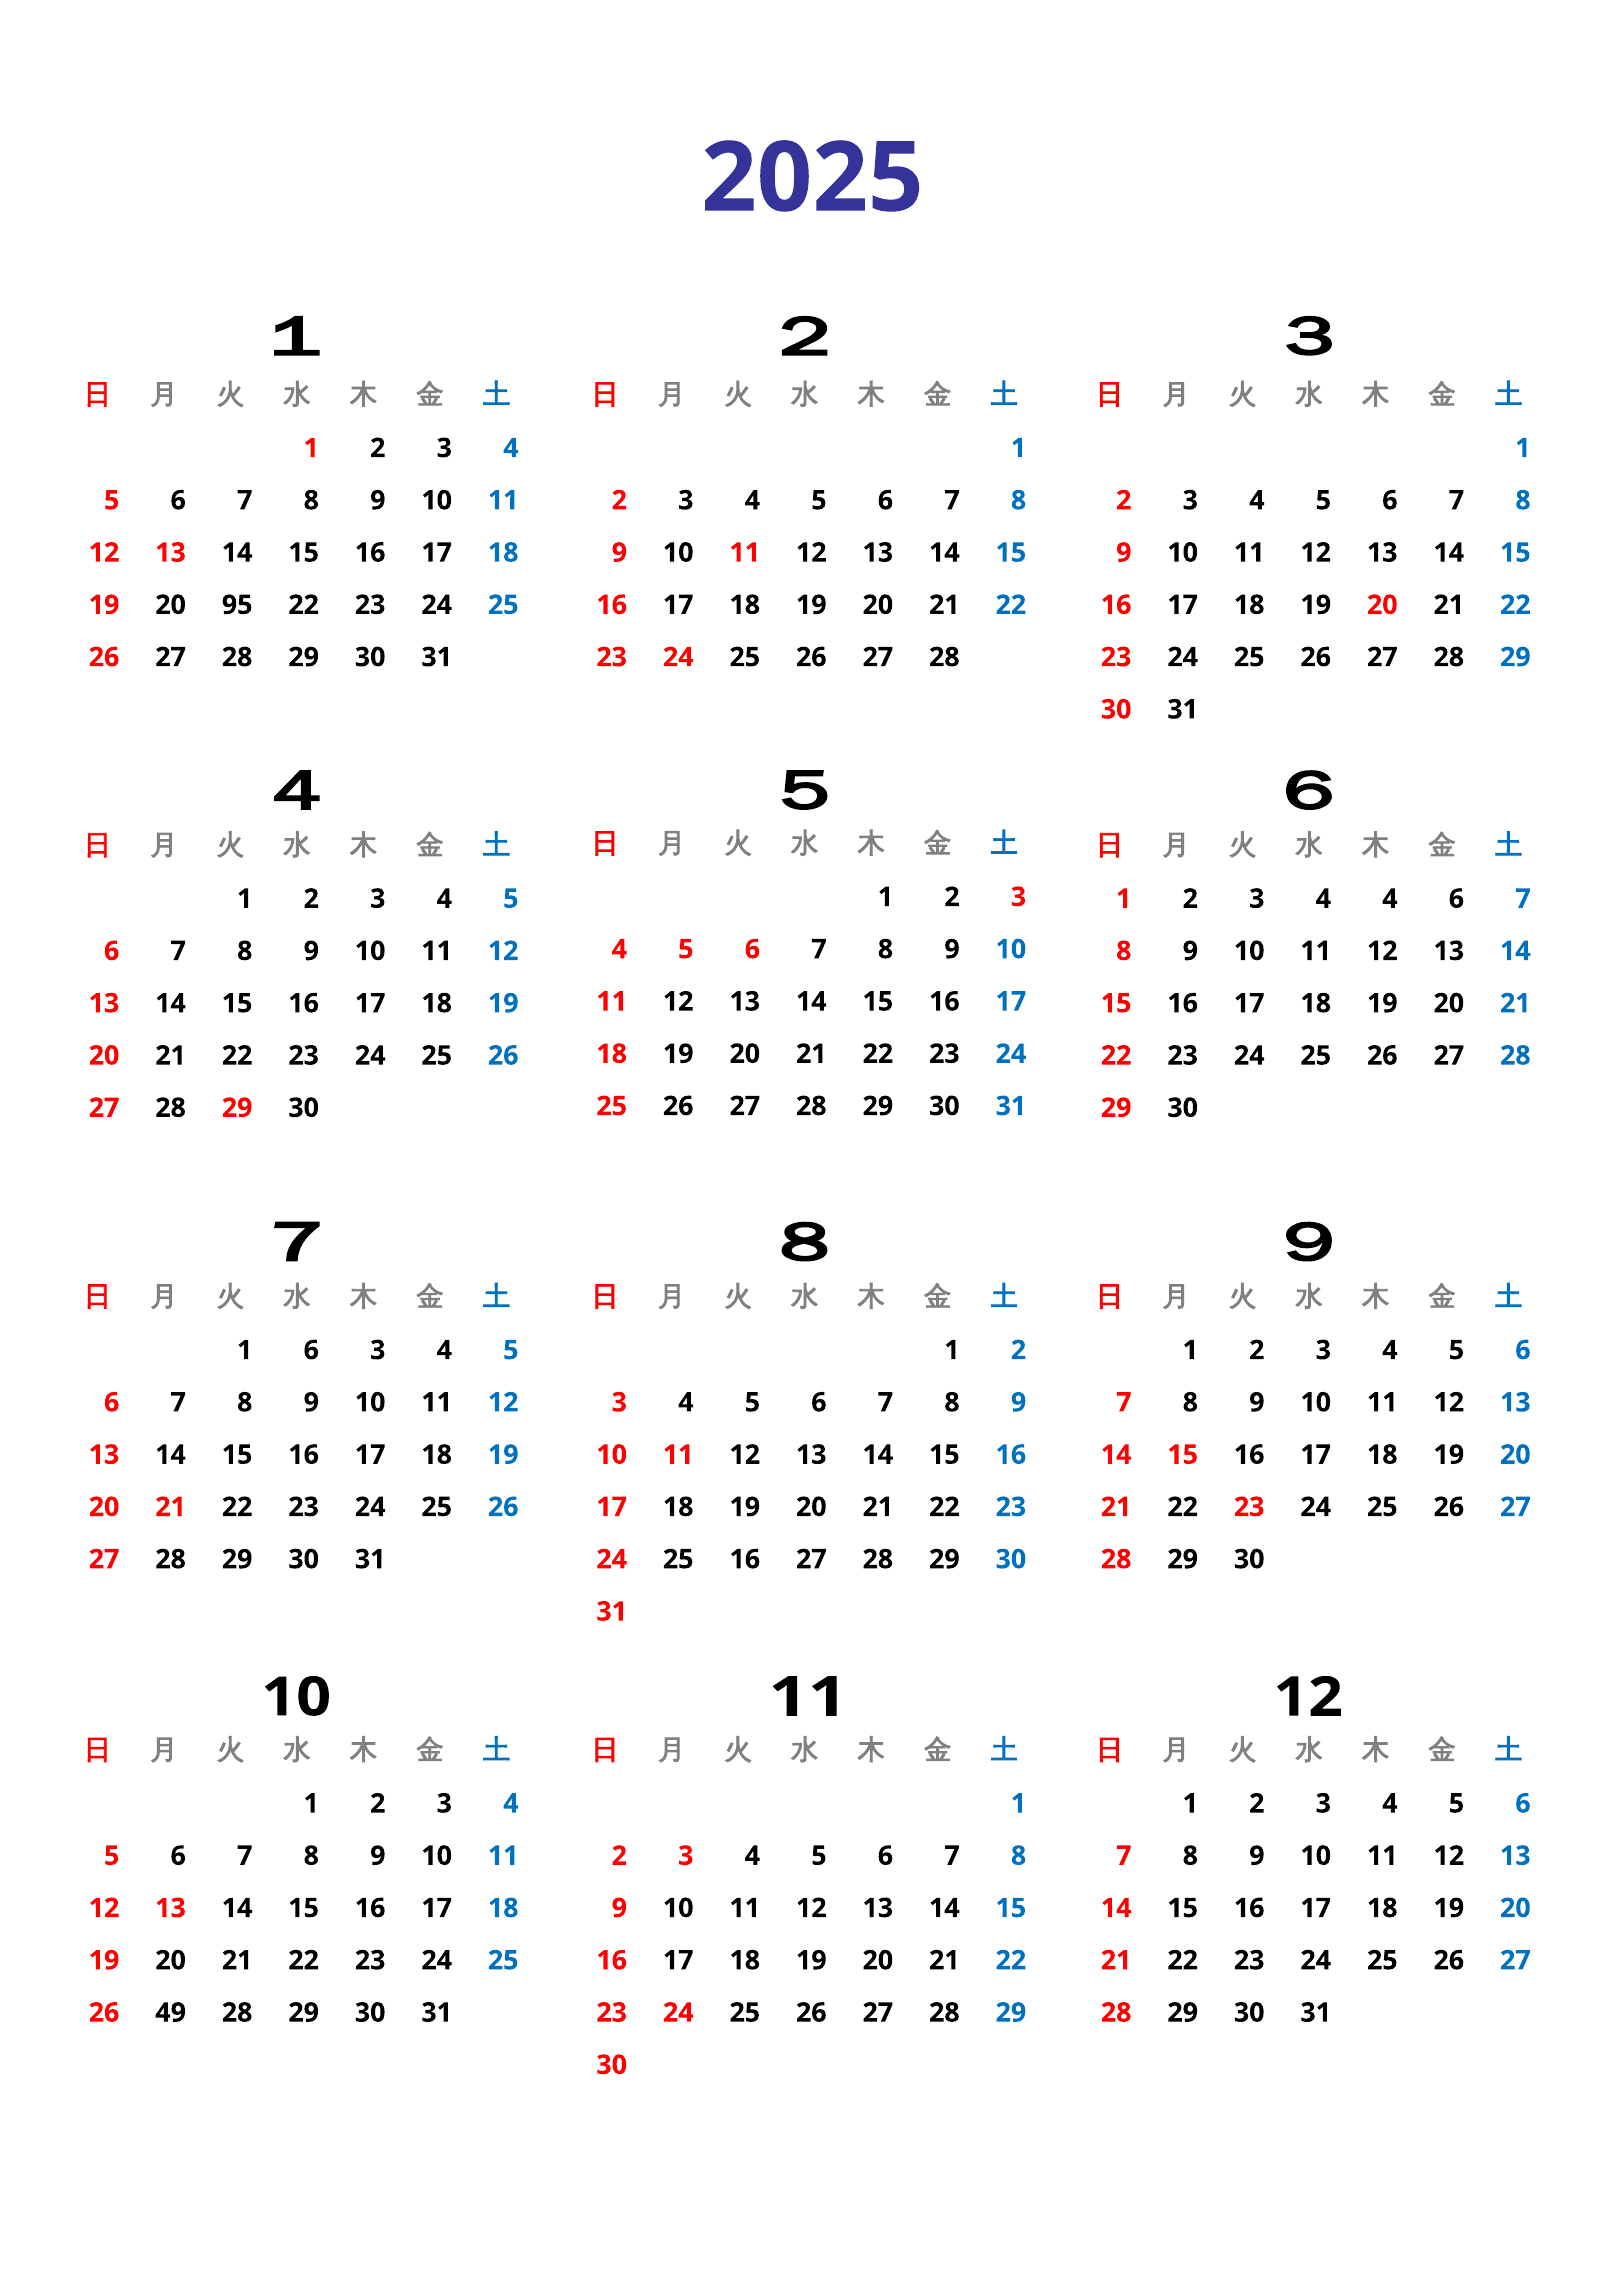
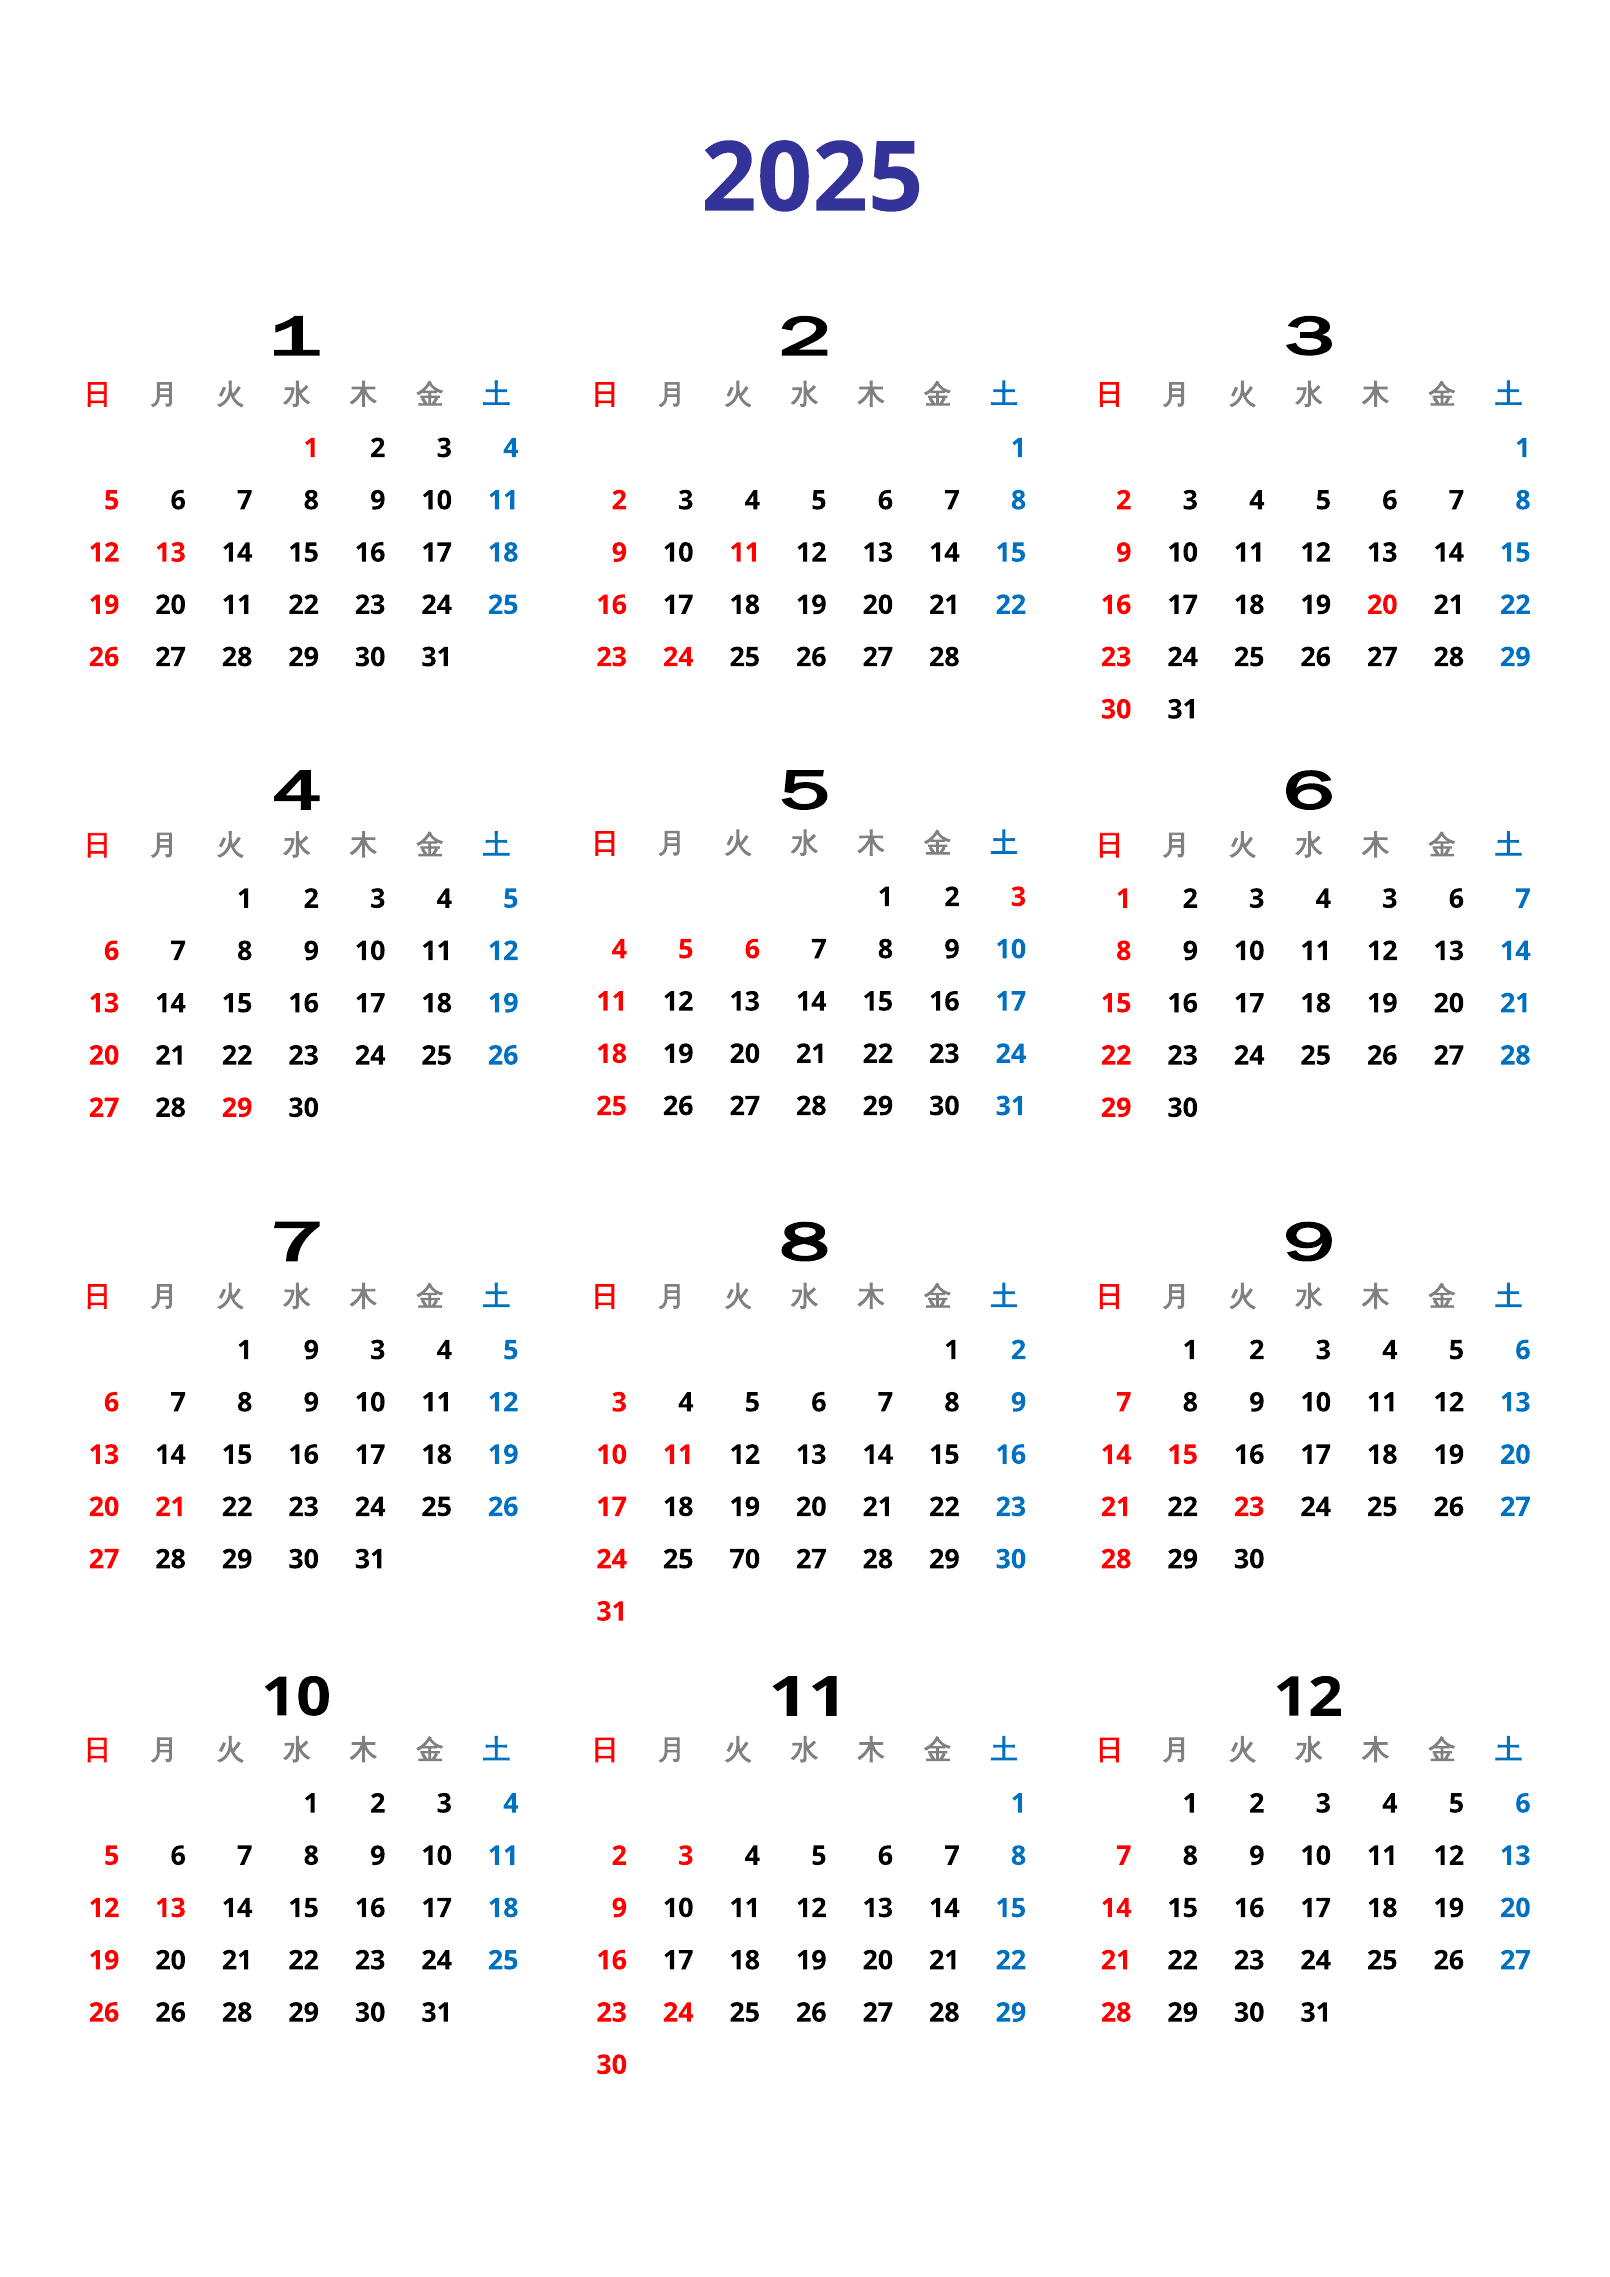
20 95: 95 -> 11
4 4: 4 -> 3
1 6: 6 -> 9
25 16: 16 -> 70
26 49: 49 -> 26
